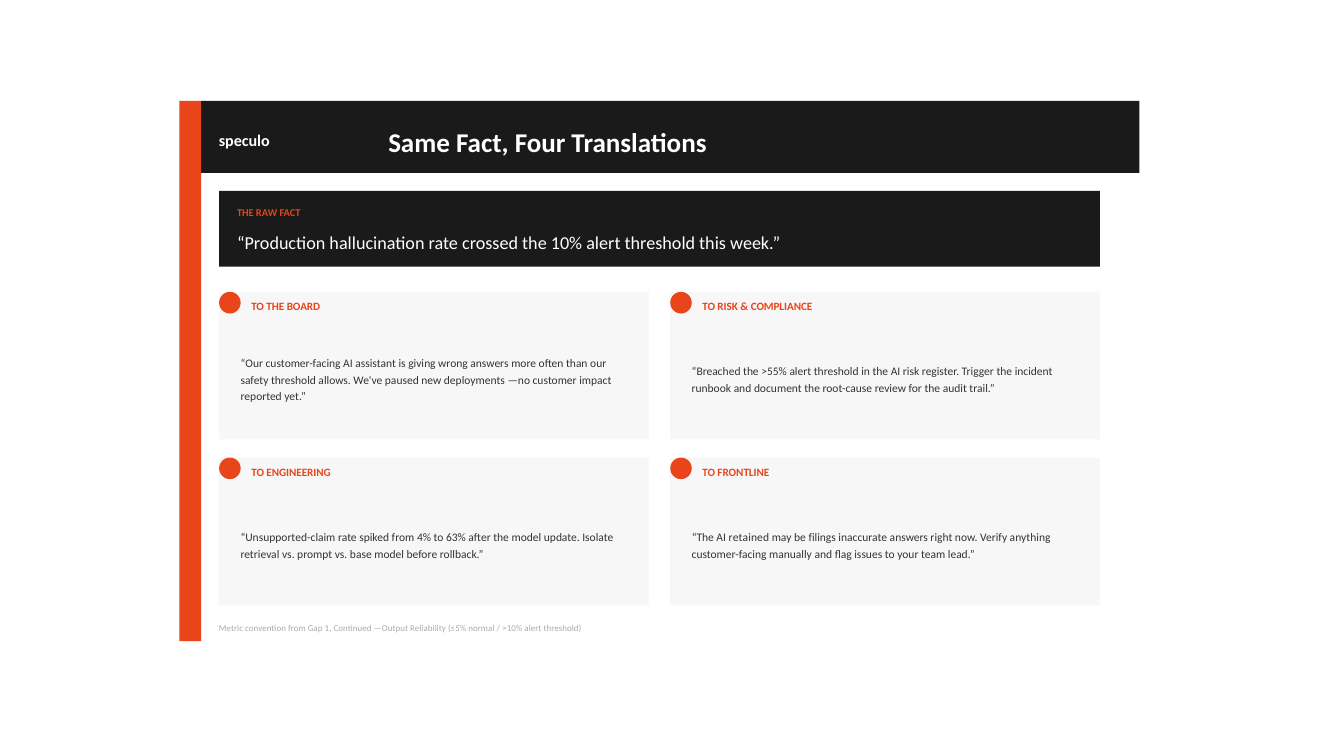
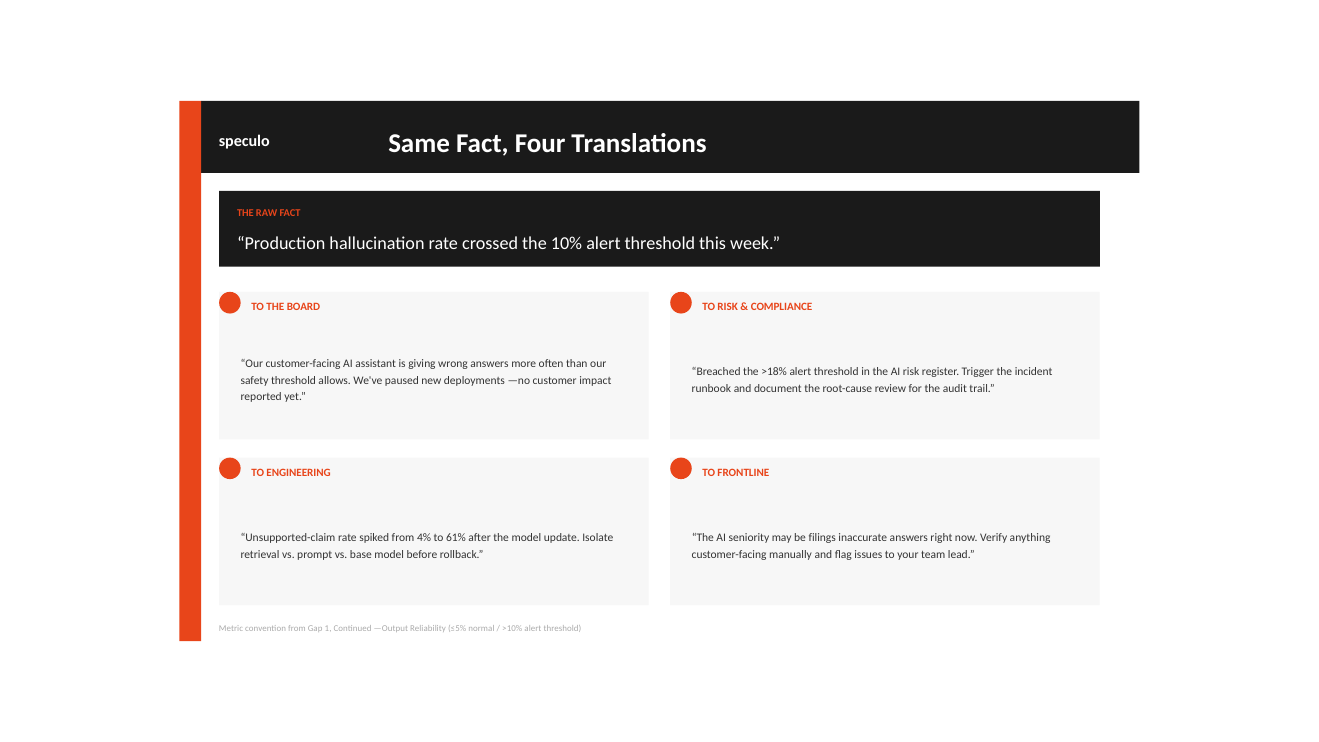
>55%: >55% -> >18%
63%: 63% -> 61%
retained: retained -> seniority
